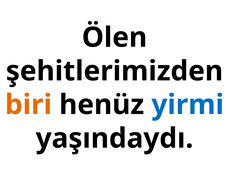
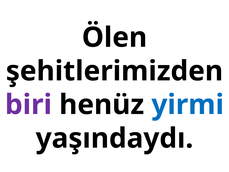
biri colour: orange -> purple
